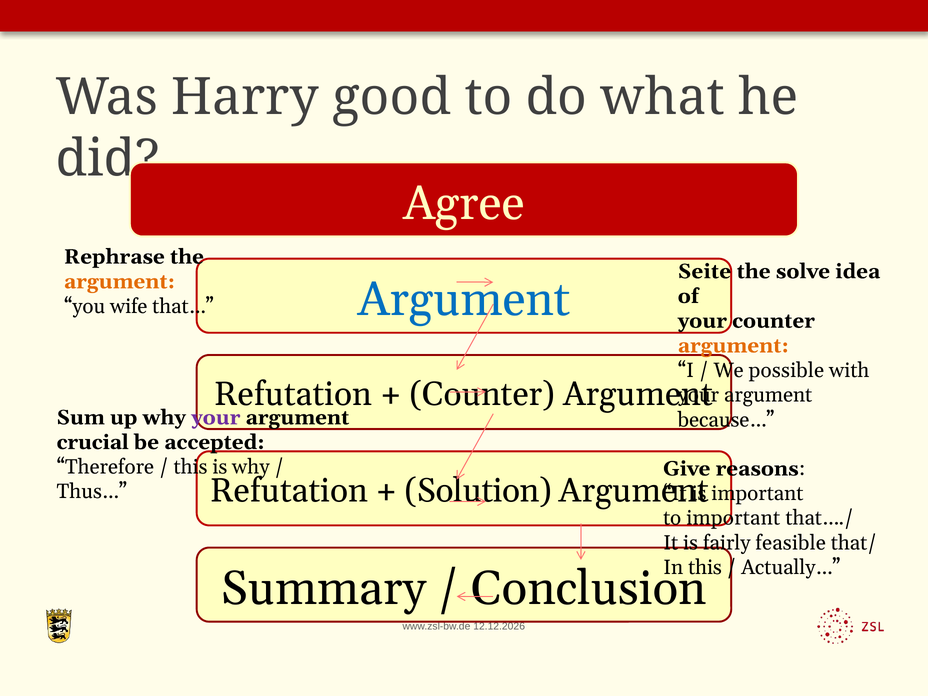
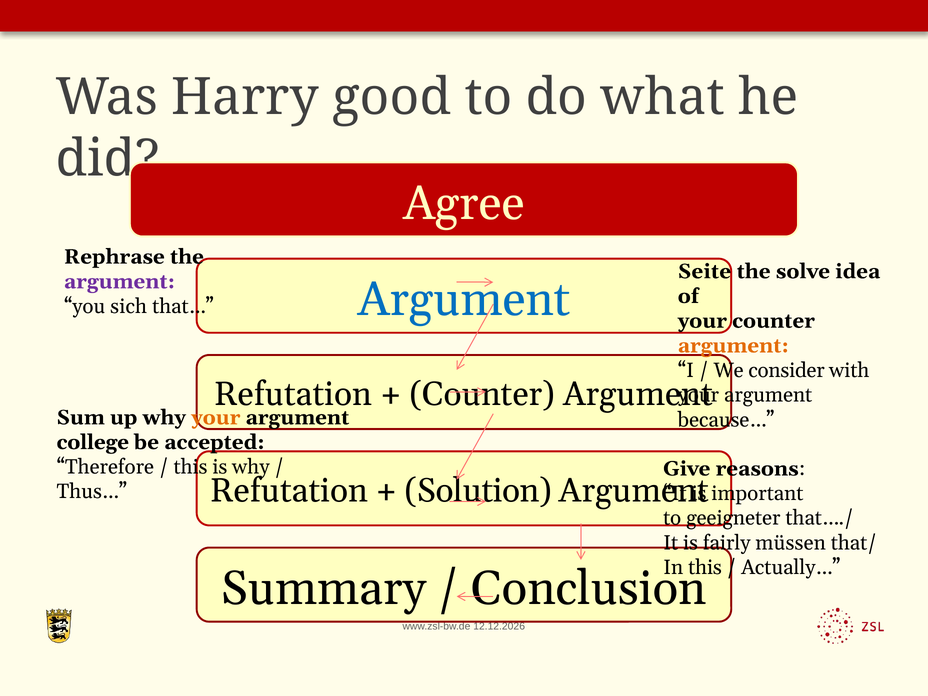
argument at (120, 282) colour: orange -> purple
wife: wife -> sich
possible: possible -> consider
your at (216, 417) colour: purple -> orange
crucial: crucial -> college
to important: important -> geeigneter
feasible: feasible -> müssen
